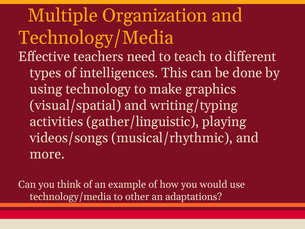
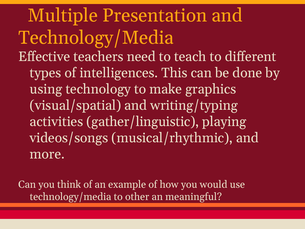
Organization: Organization -> Presentation
adaptations: adaptations -> meaningful
